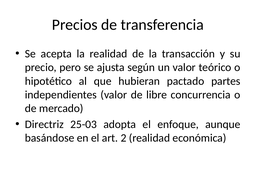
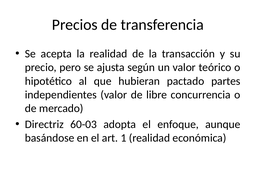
25-03: 25-03 -> 60-03
2: 2 -> 1
